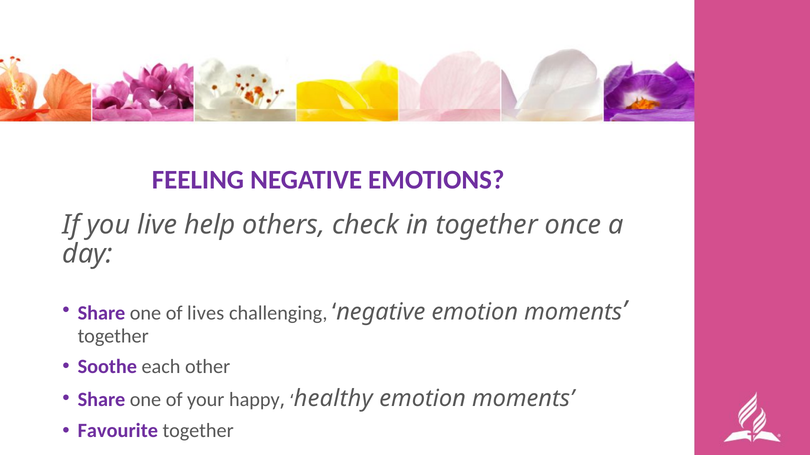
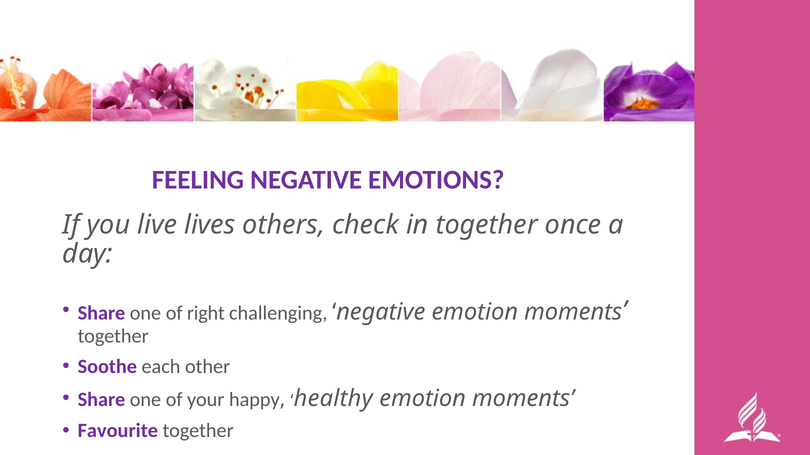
help: help -> lives
lives: lives -> right
